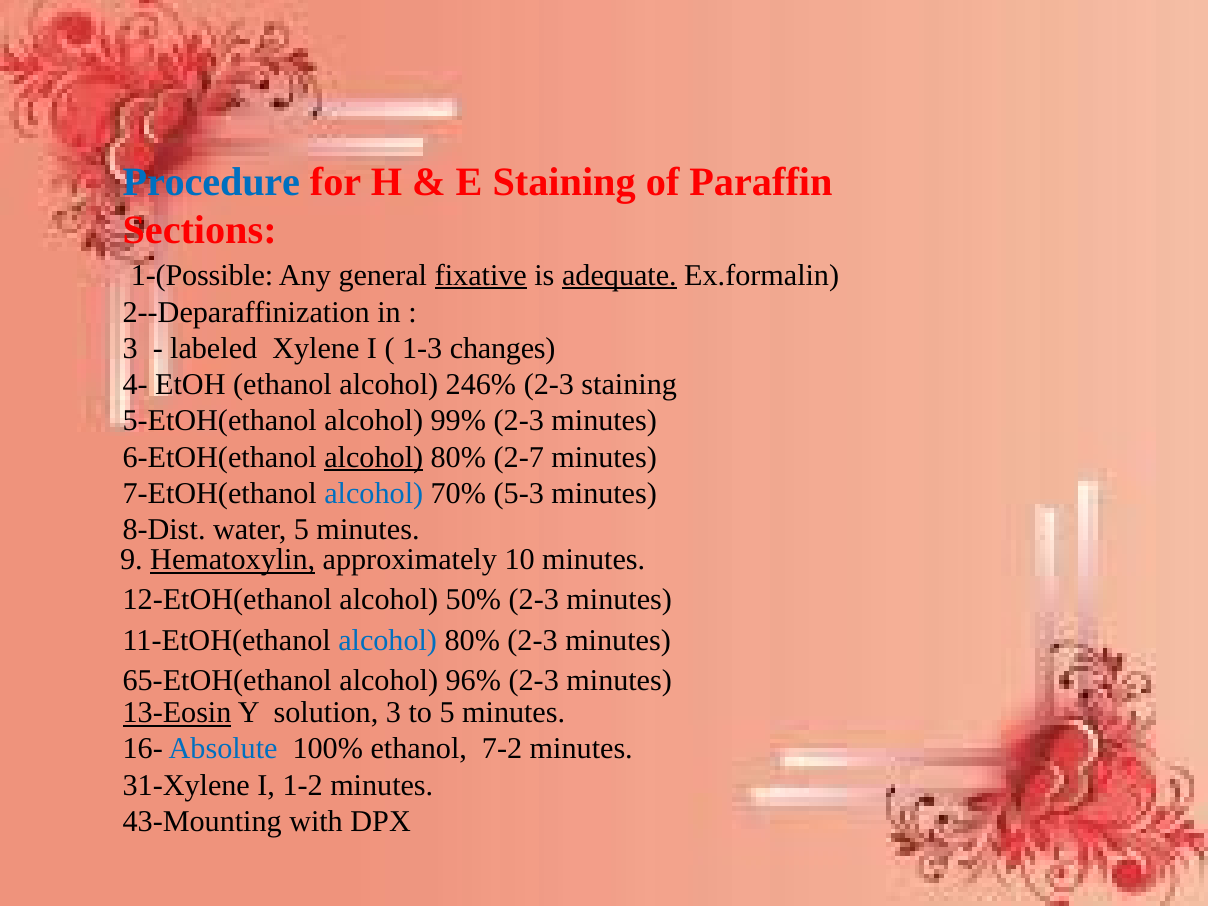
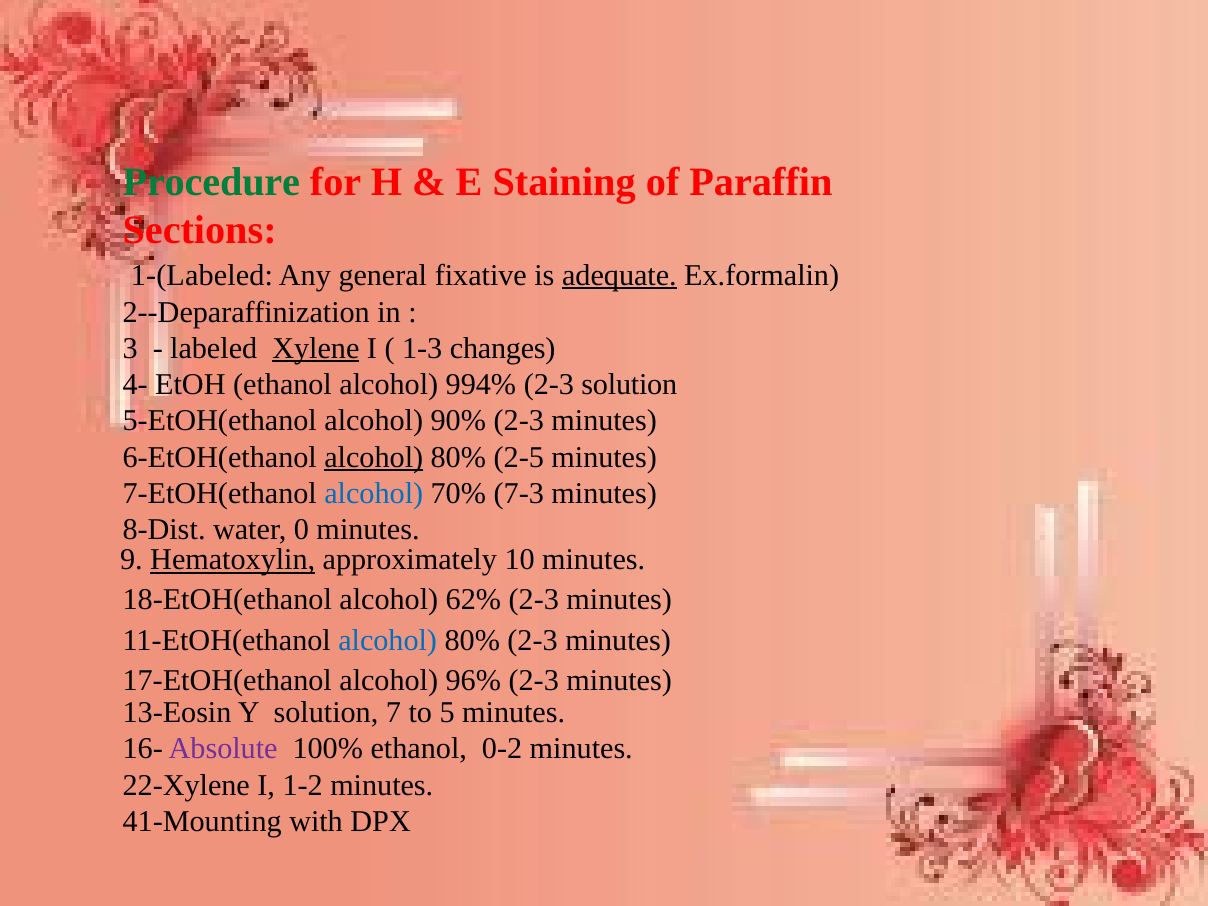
Procedure colour: blue -> green
1-(Possible: 1-(Possible -> 1-(Labeled
fixative underline: present -> none
Xylene underline: none -> present
246%: 246% -> 994%
2-3 staining: staining -> solution
99%: 99% -> 90%
2-7: 2-7 -> 2-5
5-3: 5-3 -> 7-3
water 5: 5 -> 0
12-EtOH(ethanol: 12-EtOH(ethanol -> 18-EtOH(ethanol
50%: 50% -> 62%
65-EtOH(ethanol: 65-EtOH(ethanol -> 17-EtOH(ethanol
13-Eosin underline: present -> none
solution 3: 3 -> 7
Absolute colour: blue -> purple
7-2: 7-2 -> 0-2
31-Xylene: 31-Xylene -> 22-Xylene
43-Mounting: 43-Mounting -> 41-Mounting
